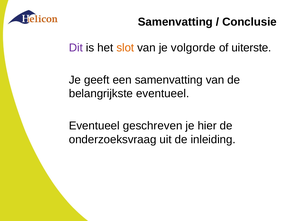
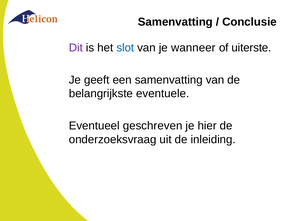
slot colour: orange -> blue
volgorde: volgorde -> wanneer
belangrijkste eventueel: eventueel -> eventuele
